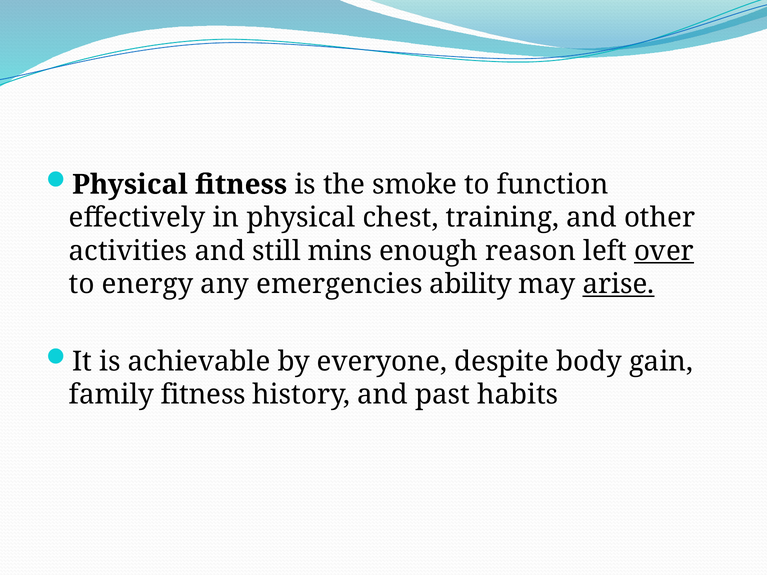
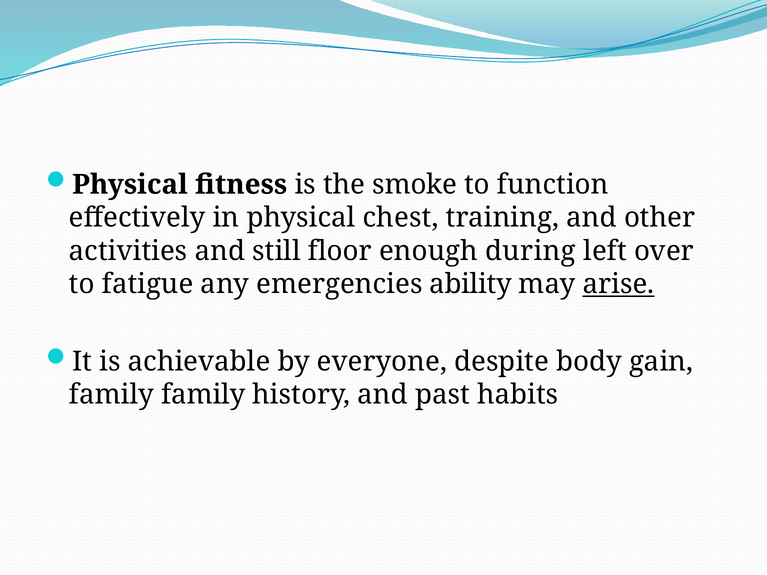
mins: mins -> floor
reason: reason -> during
over underline: present -> none
energy: energy -> fatigue
family fitness: fitness -> family
